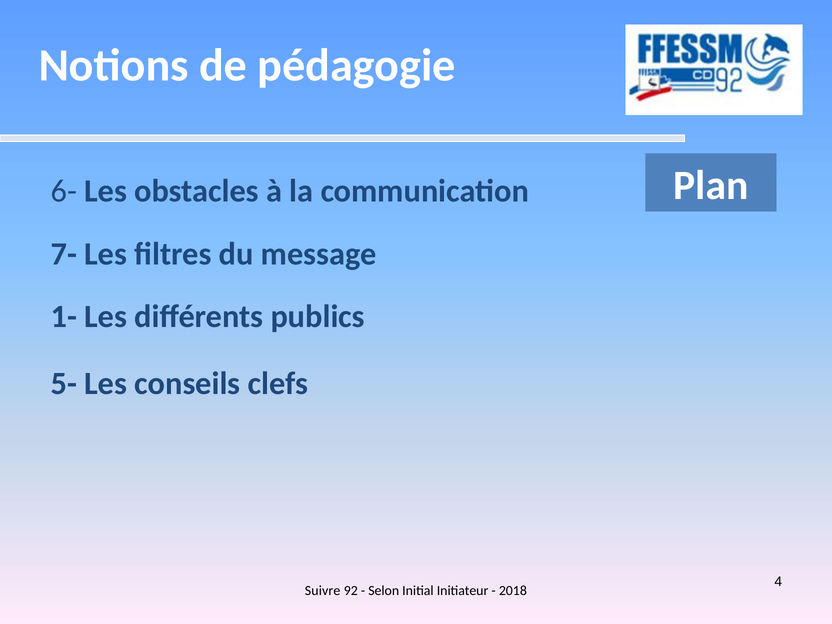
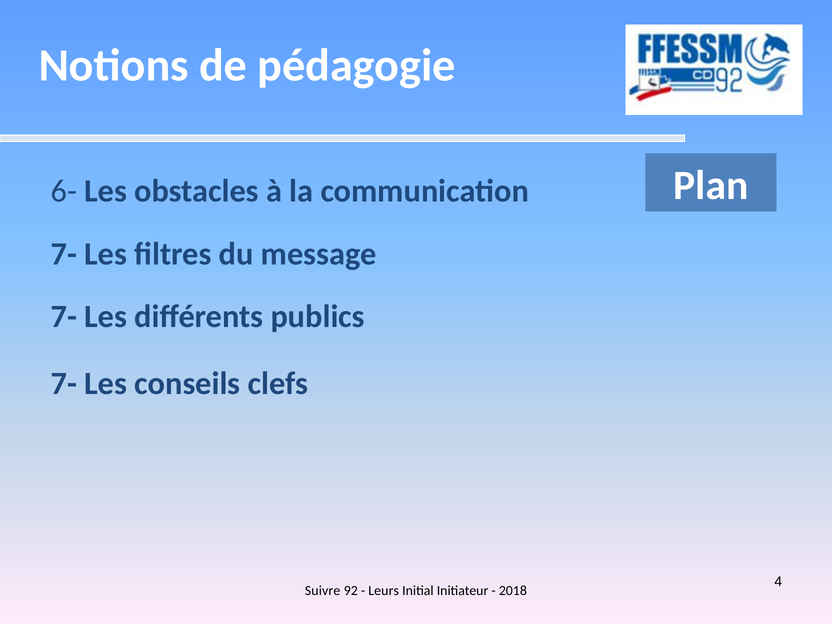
1- at (64, 317): 1- -> 7-
5- at (64, 384): 5- -> 7-
Selon: Selon -> Leurs
